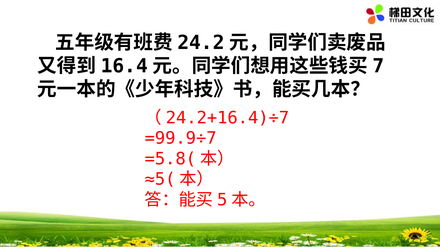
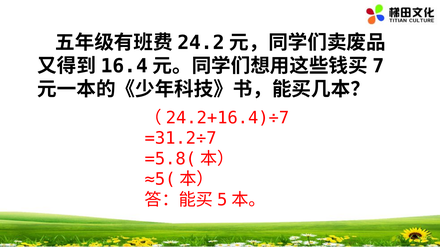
=99.9÷7: =99.9÷7 -> =31.2÷7
